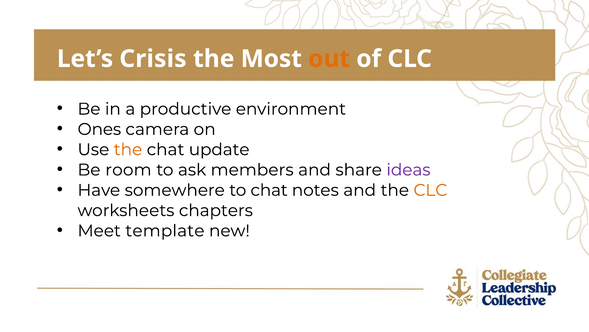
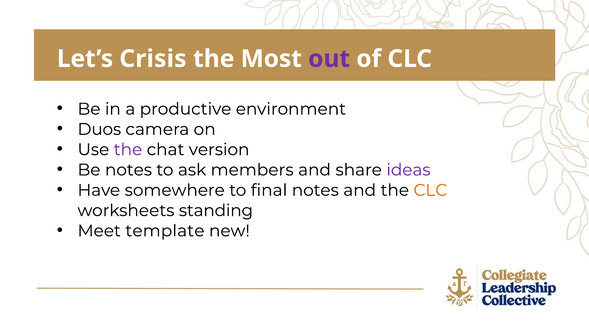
out colour: orange -> purple
Ones: Ones -> Duos
the at (128, 149) colour: orange -> purple
update: update -> version
Be room: room -> notes
to chat: chat -> final
chapters: chapters -> standing
